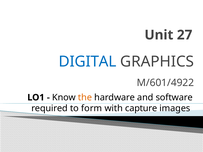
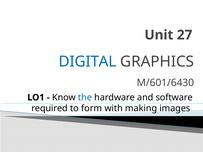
M/601/4922: M/601/4922 -> M/601/6430
the colour: orange -> blue
capture: capture -> making
